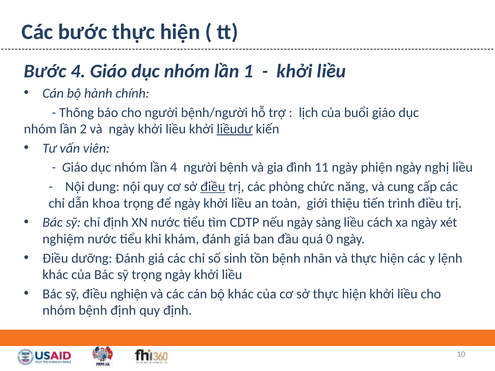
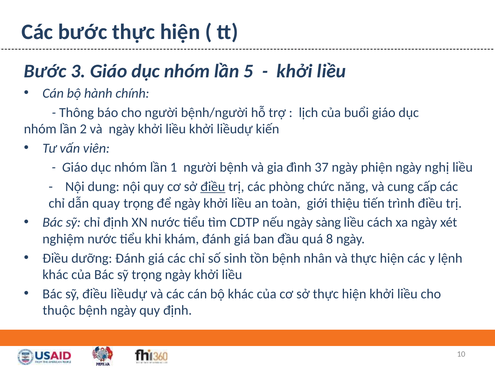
Bước 4: 4 -> 3
1: 1 -> 5
liềudự at (235, 129) underline: present -> none
lần 4: 4 -> 1
11: 11 -> 37
khoa: khoa -> quay
0: 0 -> 8
điều nghiện: nghiện -> liềudự
nhóm at (59, 311): nhóm -> thuộc
bệnh định: định -> ngày
